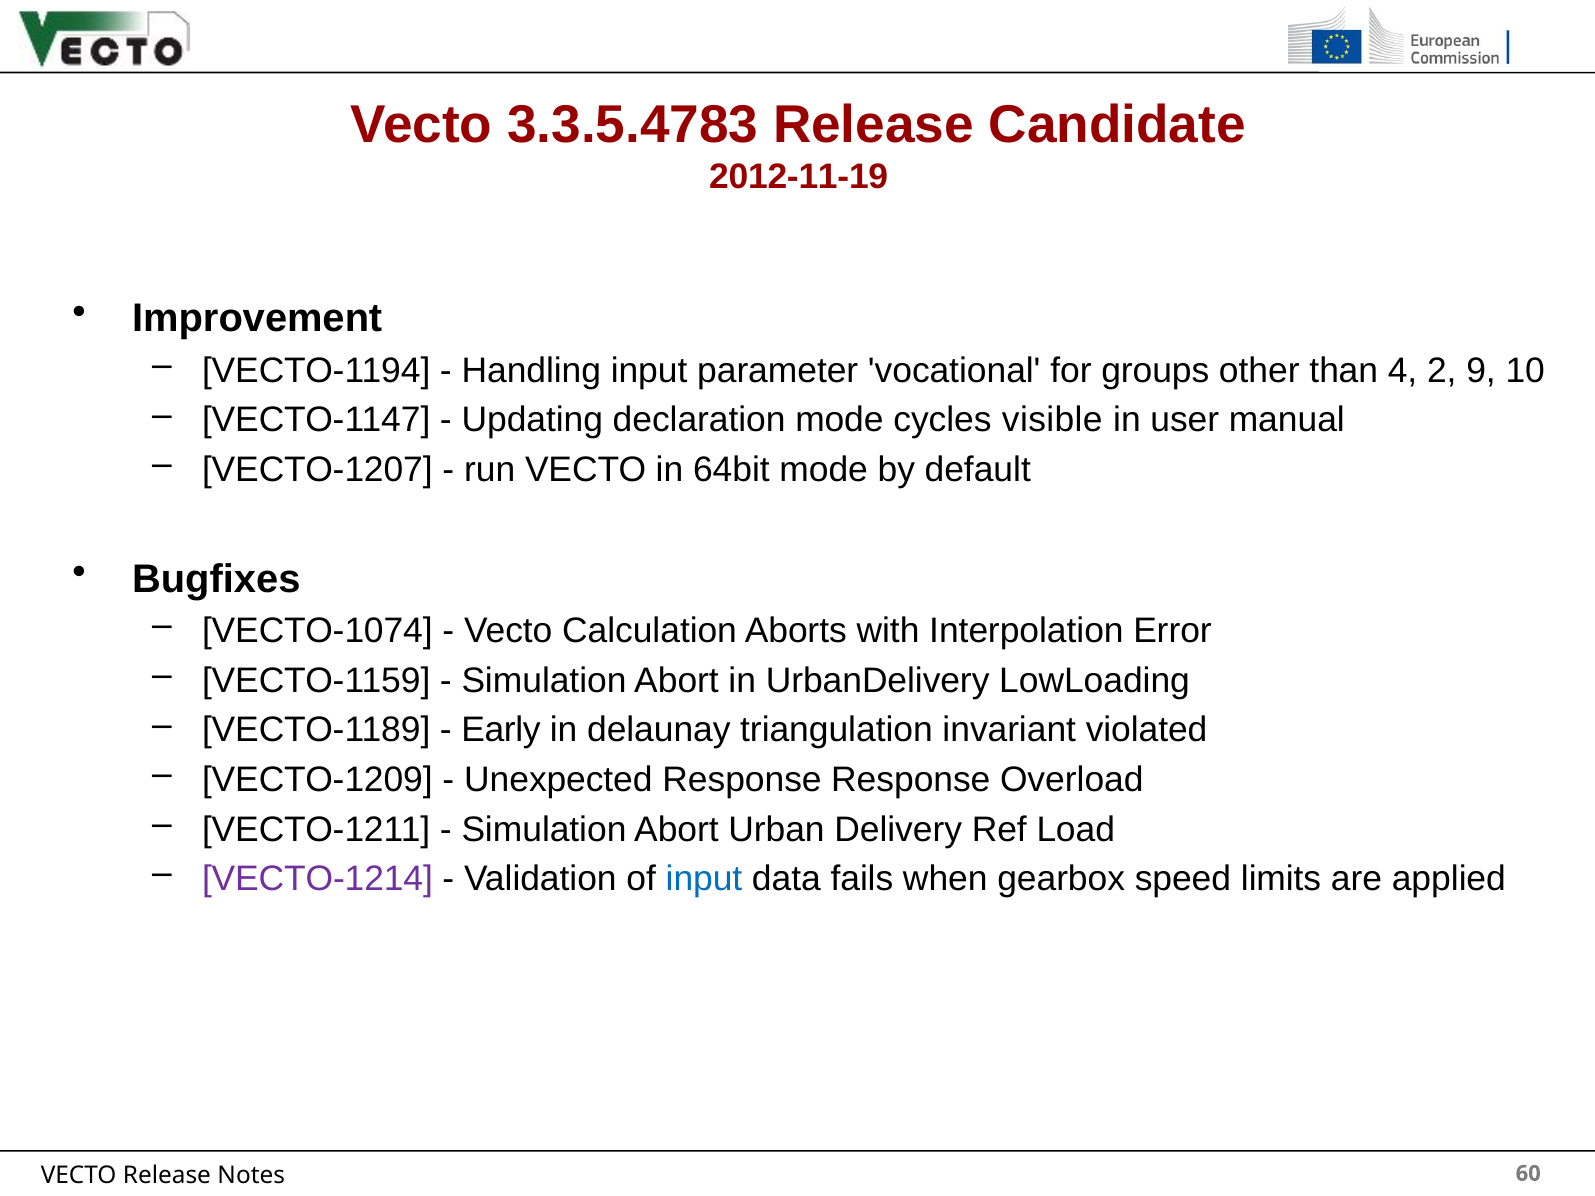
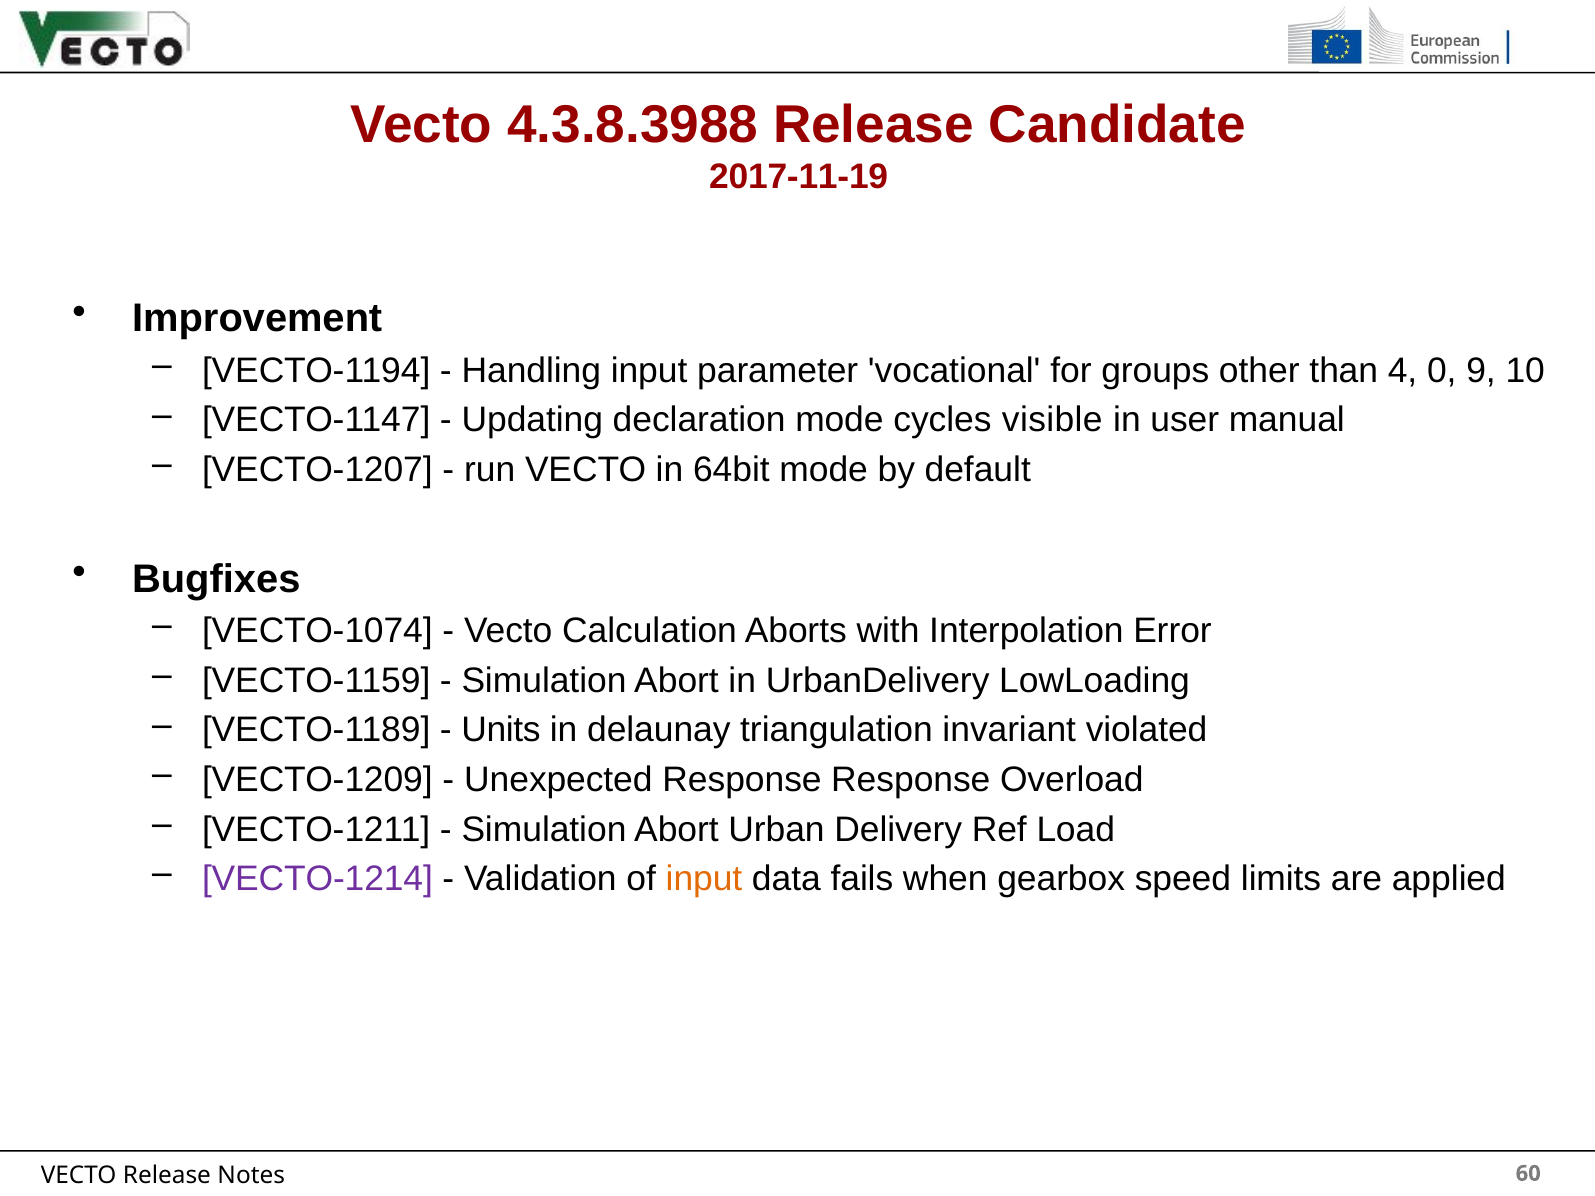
3.3.5.4783: 3.3.5.4783 -> 4.3.8.3988
2012-11-19: 2012-11-19 -> 2017-11-19
2: 2 -> 0
Early: Early -> Units
input at (704, 879) colour: blue -> orange
